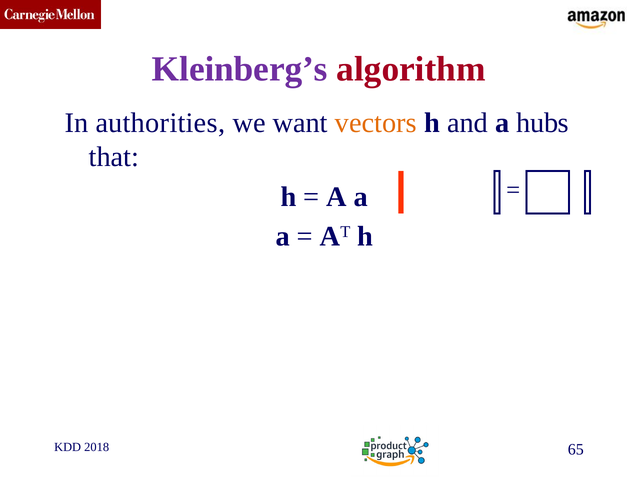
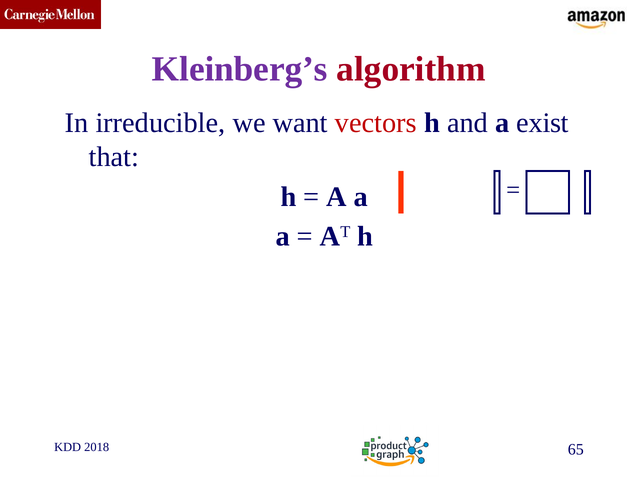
authorities: authorities -> irreducible
vectors colour: orange -> red
hubs: hubs -> exist
